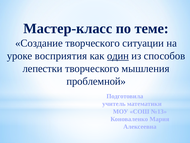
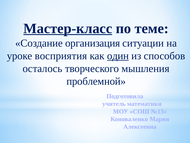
Мастер-класс underline: none -> present
Создание творческого: творческого -> организация
лепестки: лепестки -> осталось
